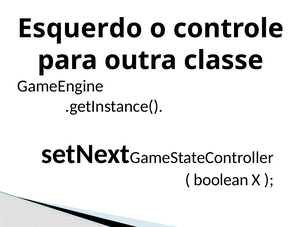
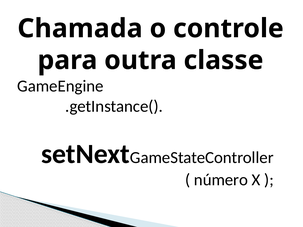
Esquerdo: Esquerdo -> Chamada
boolean: boolean -> número
